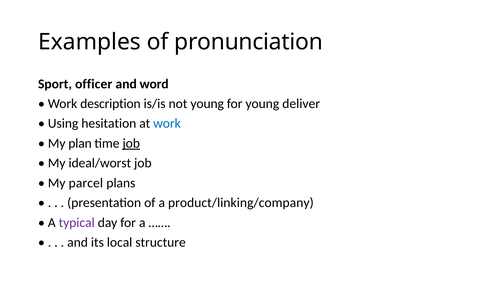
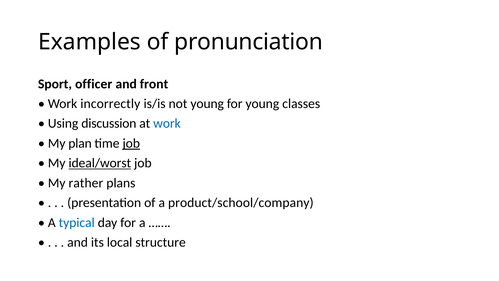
word: word -> front
description: description -> incorrectly
deliver: deliver -> classes
hesitation: hesitation -> discussion
ideal/worst underline: none -> present
parcel: parcel -> rather
product/linking/company: product/linking/company -> product/school/company
typical colour: purple -> blue
